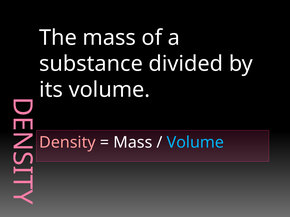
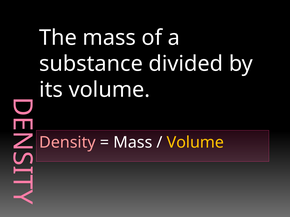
Volume at (195, 143) colour: light blue -> yellow
